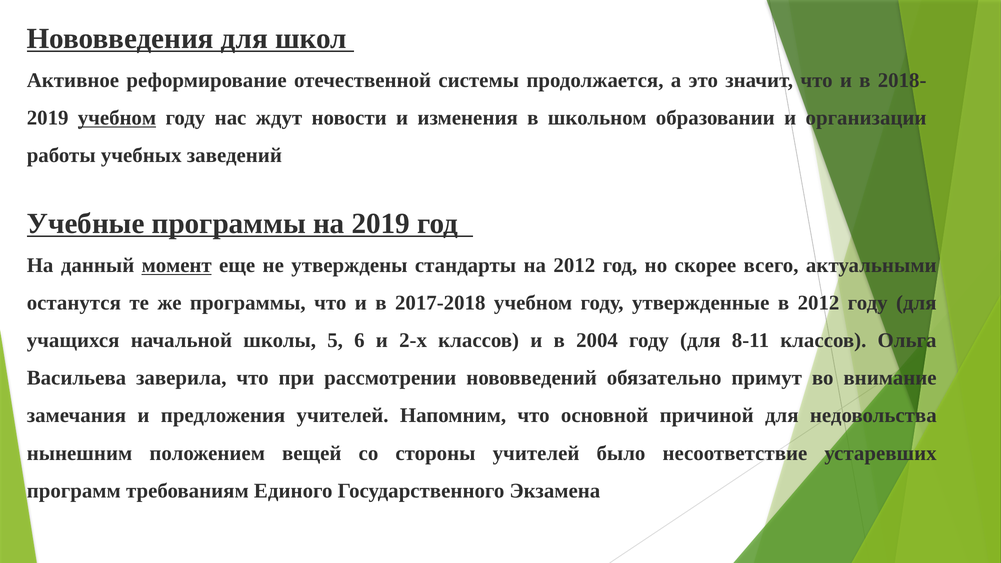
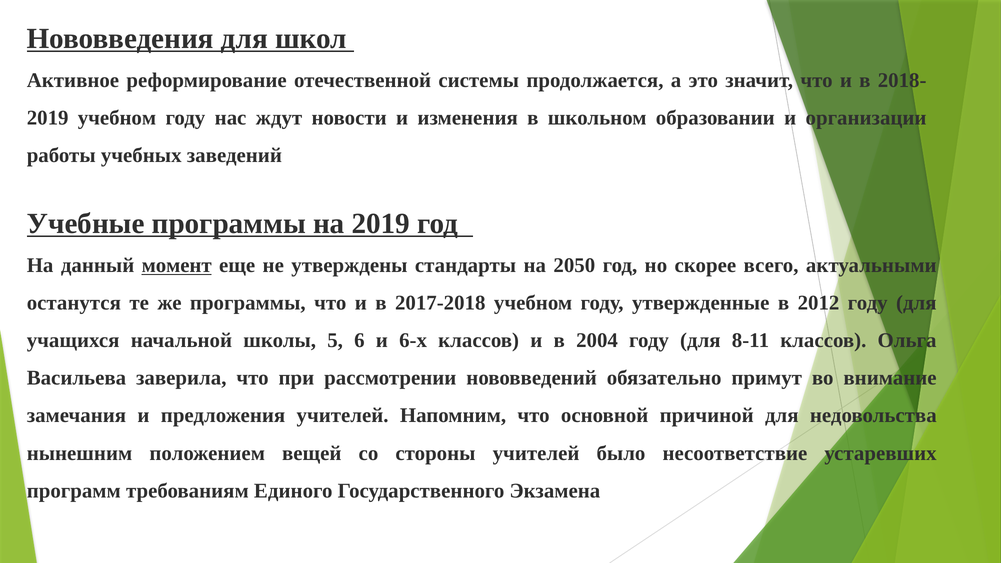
учебном at (117, 118) underline: present -> none
на 2012: 2012 -> 2050
2-х: 2-х -> 6-х
